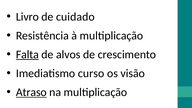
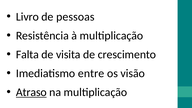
cuidado: cuidado -> pessoas
Falta underline: present -> none
alvos: alvos -> visita
curso: curso -> entre
